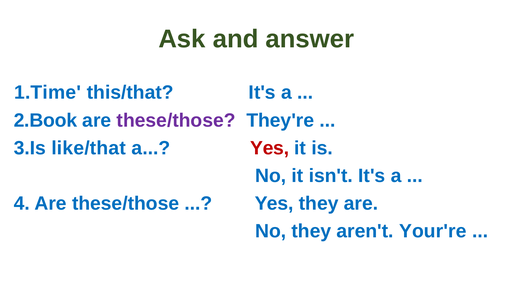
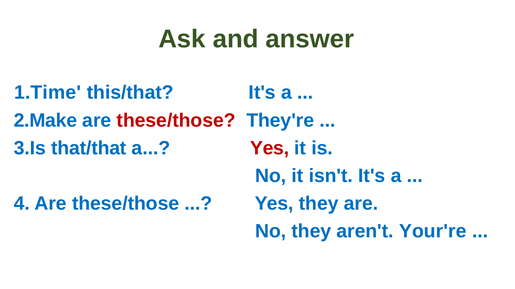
2.Book: 2.Book -> 2.Make
these/those at (176, 121) colour: purple -> red
like/that: like/that -> that/that
